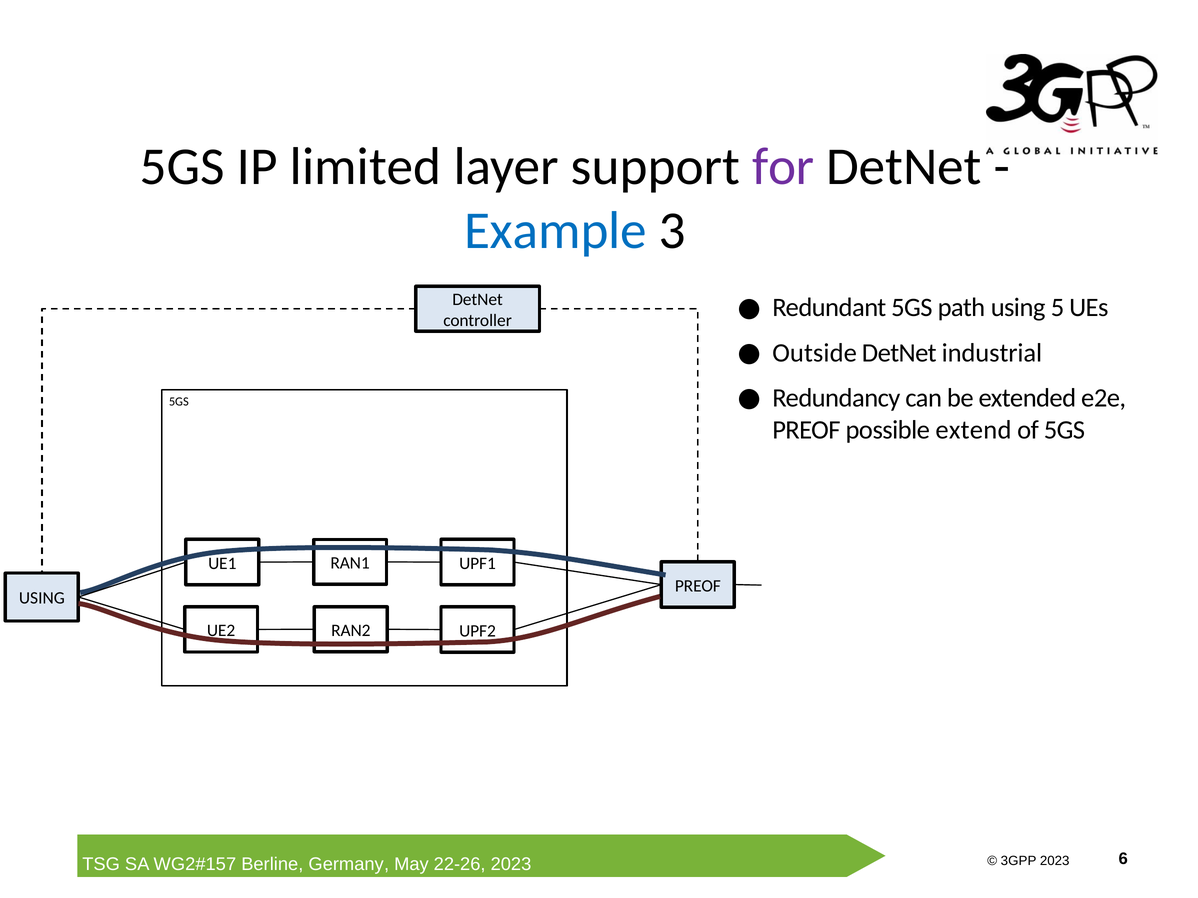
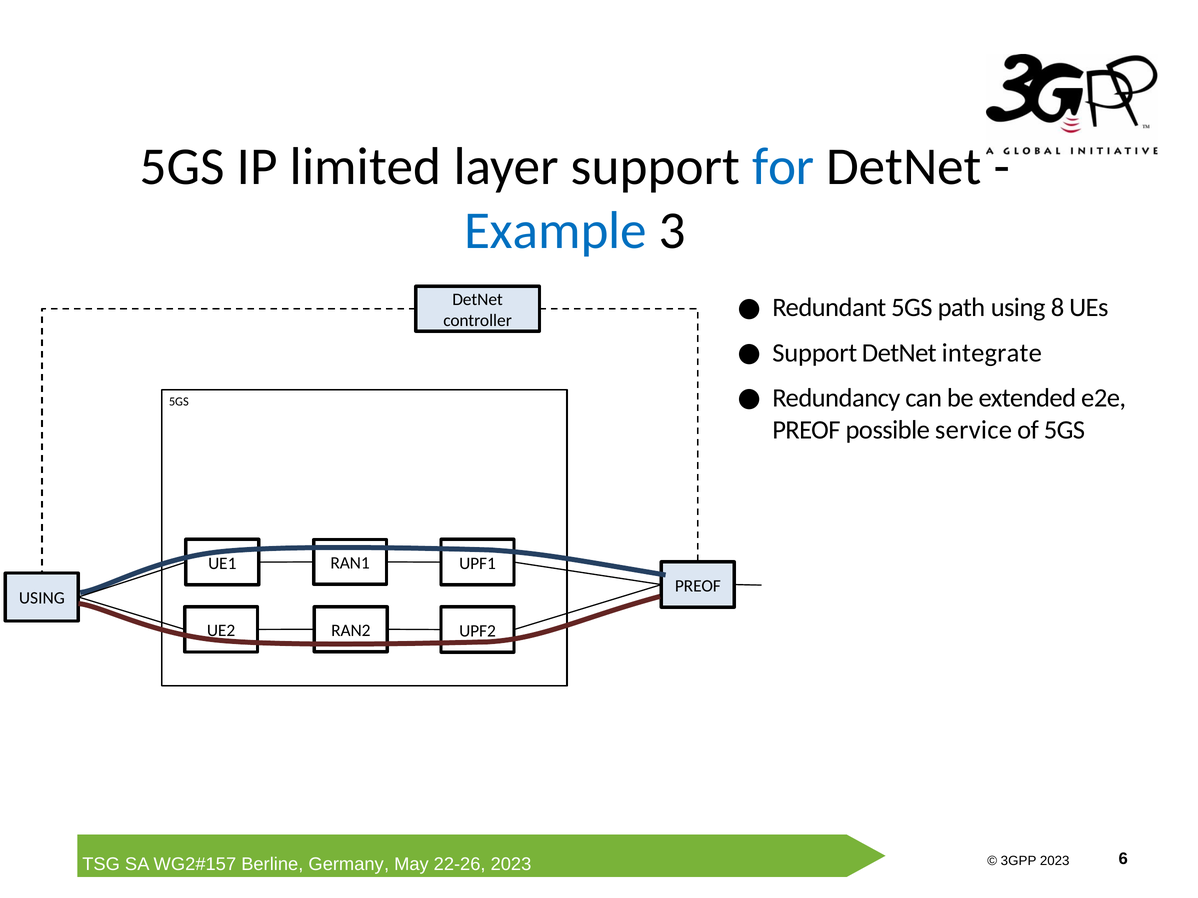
for colour: purple -> blue
5: 5 -> 8
Outside at (815, 353): Outside -> Support
industrial: industrial -> integrate
extend: extend -> service
